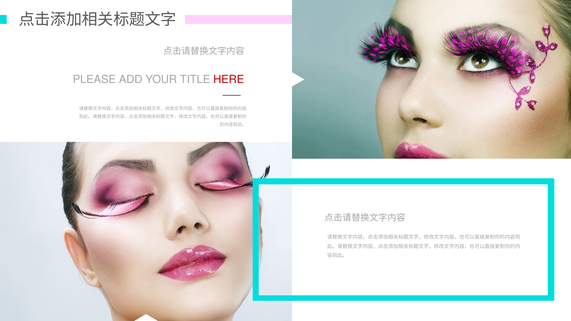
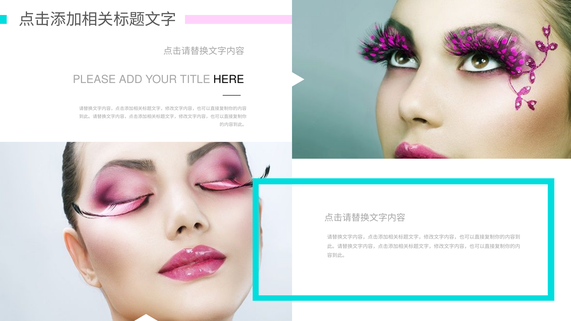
HERE colour: red -> black
